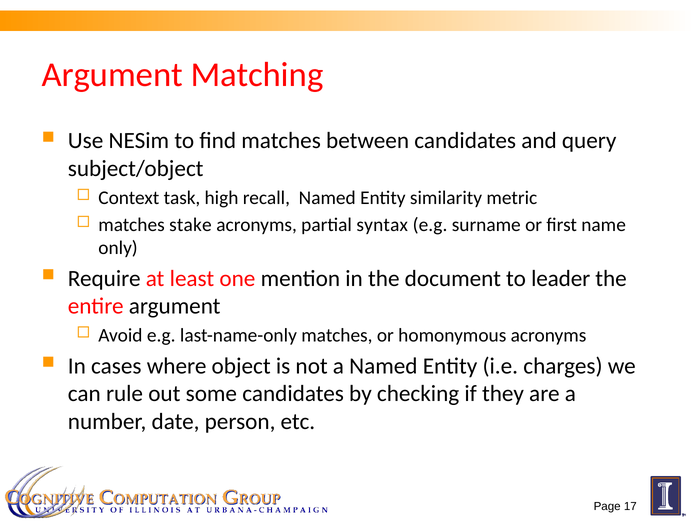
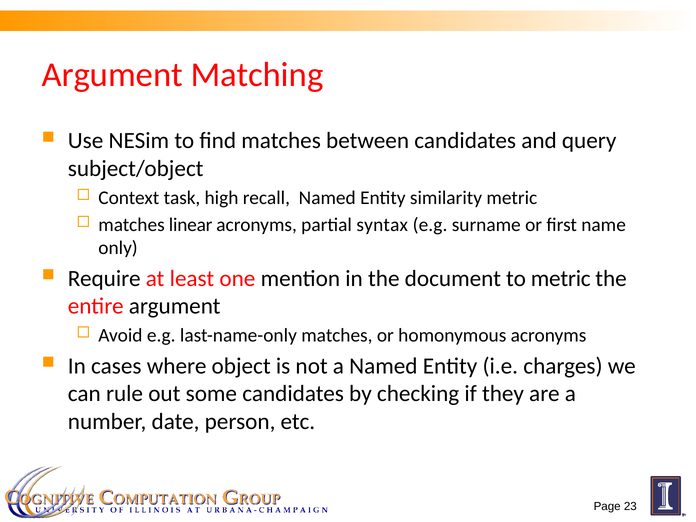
stake: stake -> linear
to leader: leader -> metric
17: 17 -> 23
